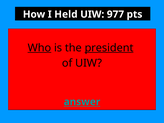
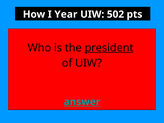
Held: Held -> Year
977: 977 -> 502
Who underline: present -> none
